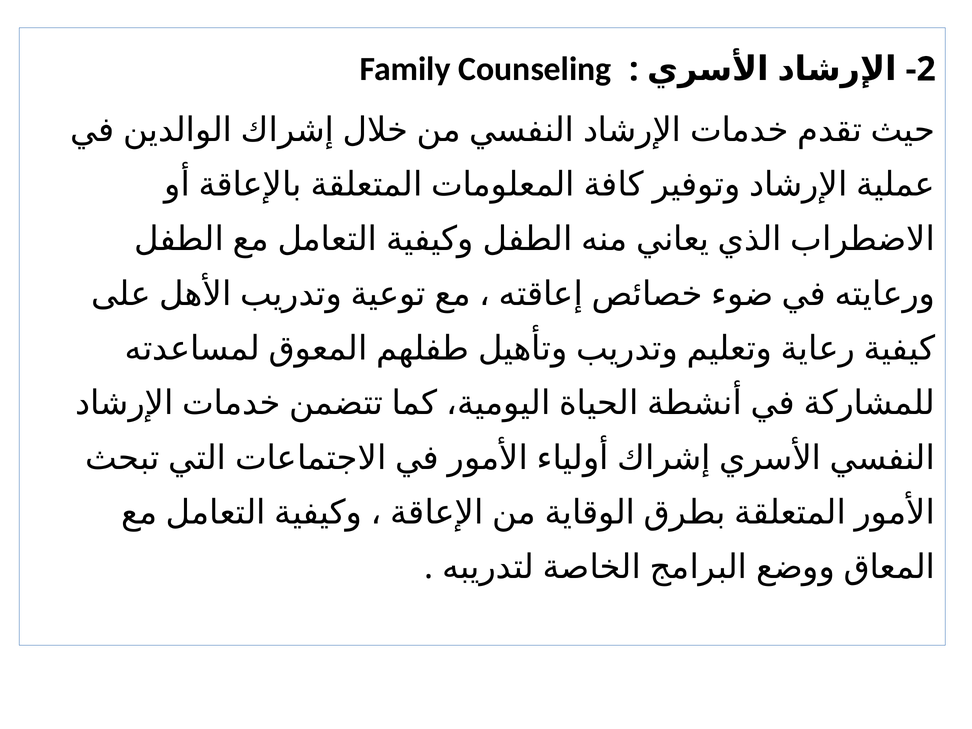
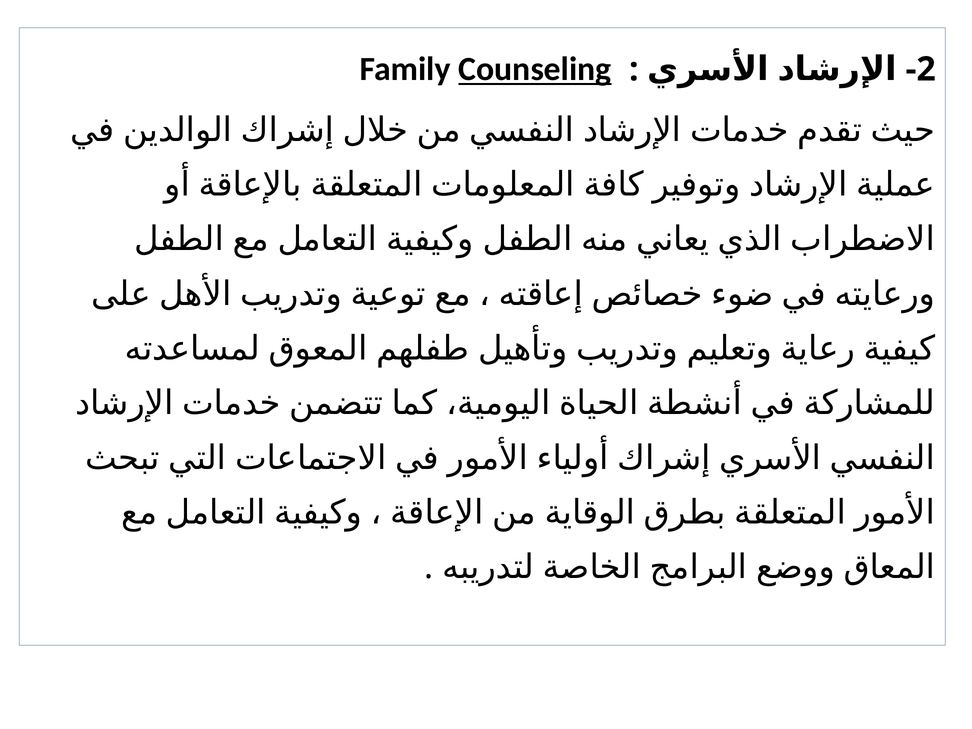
Counseling underline: none -> present
